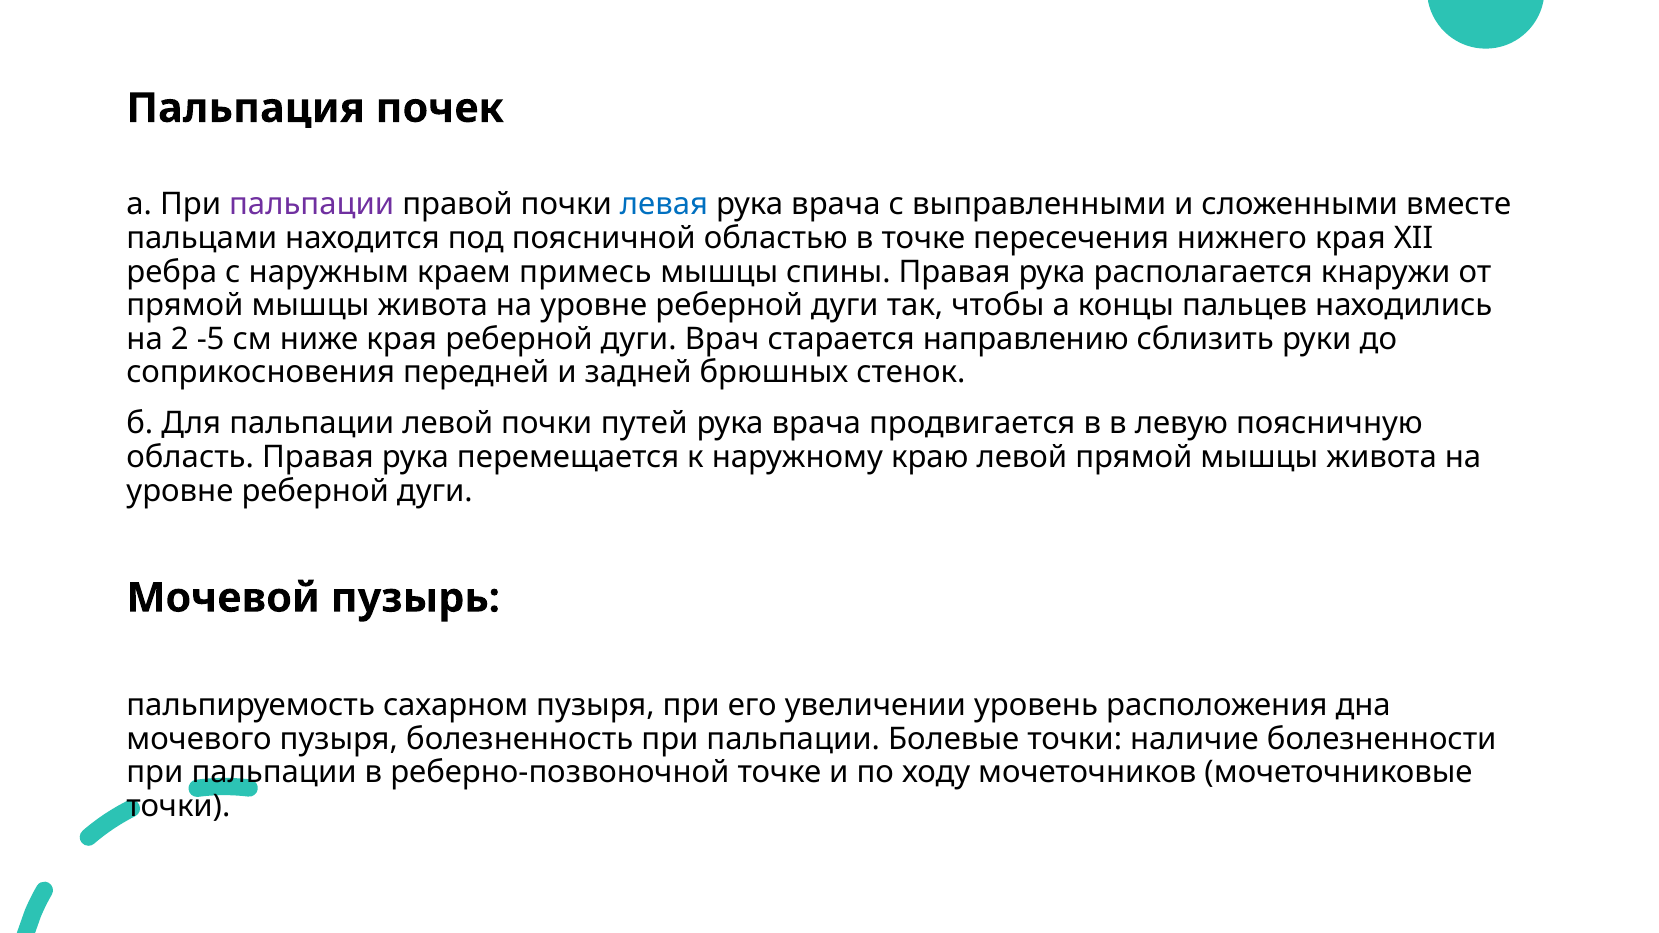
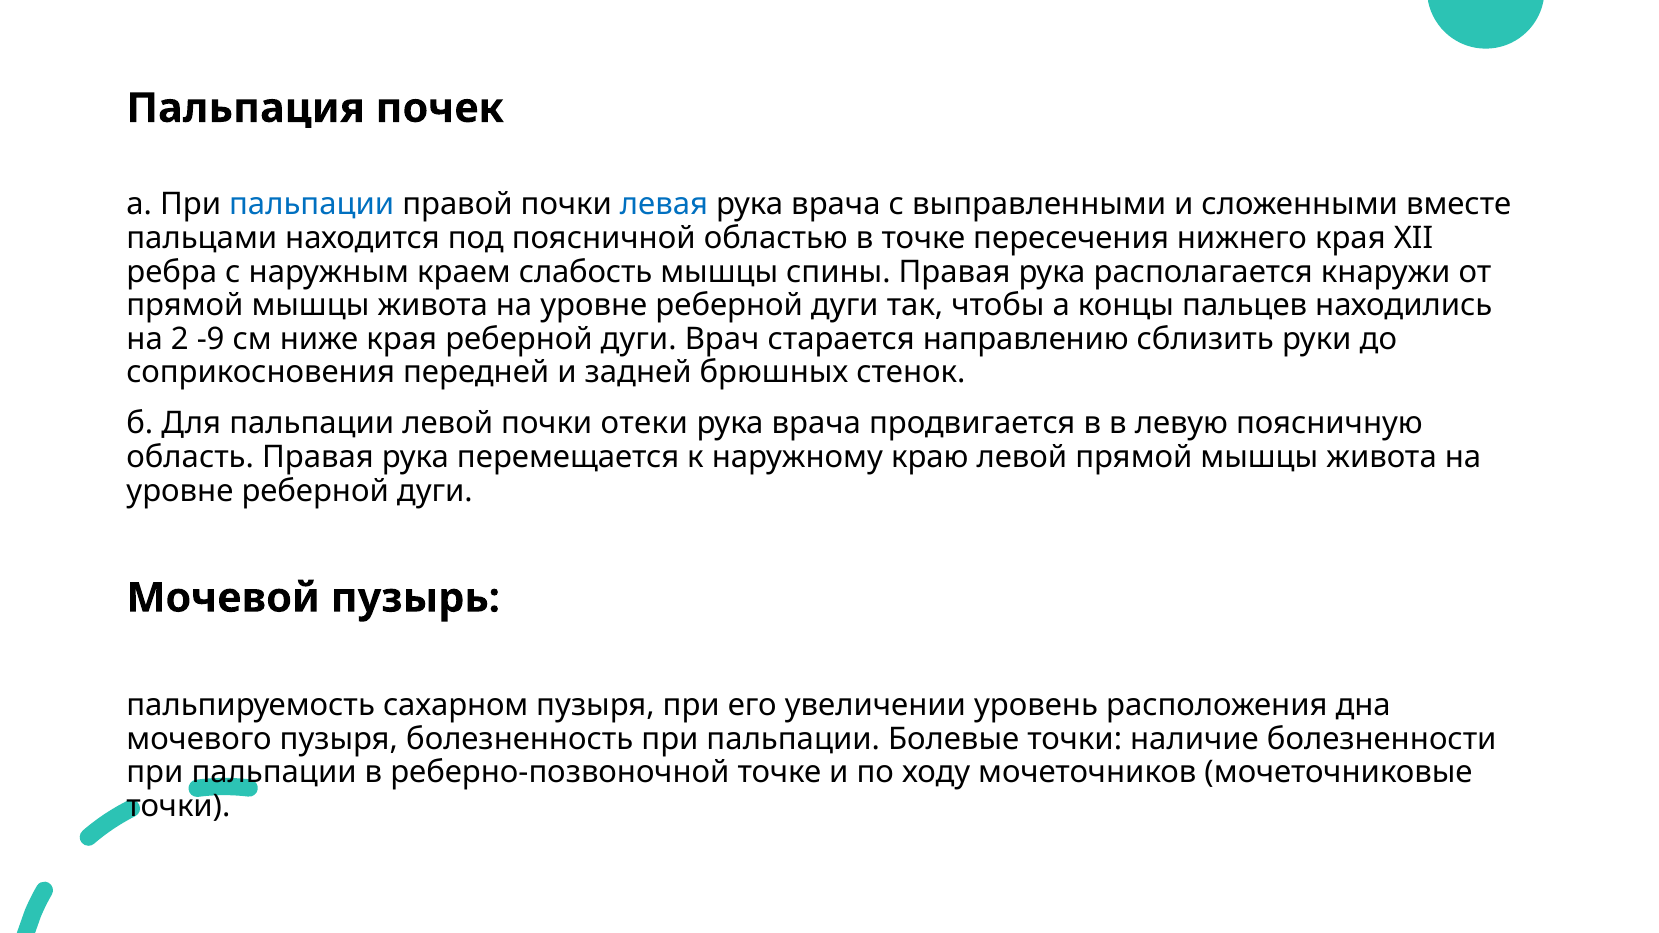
пальпации at (312, 205) colour: purple -> blue
примесь: примесь -> слабость
-5: -5 -> -9
путей: путей -> отеки
